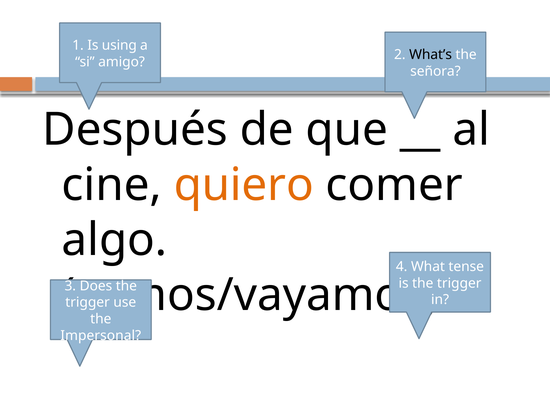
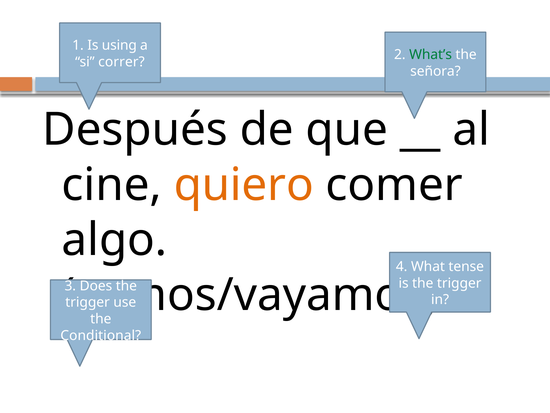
What’s colour: black -> green
amigo: amigo -> correr
Impersonal: Impersonal -> Conditional
